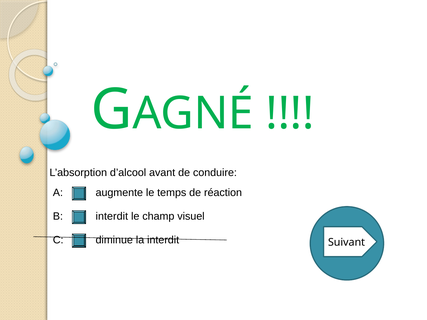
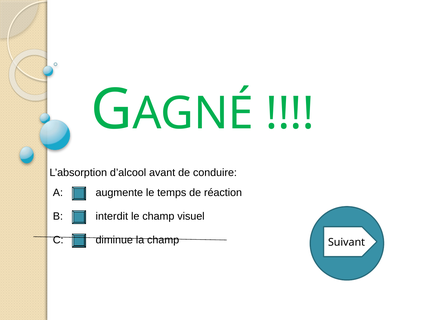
la interdit: interdit -> champ
